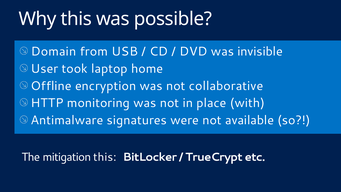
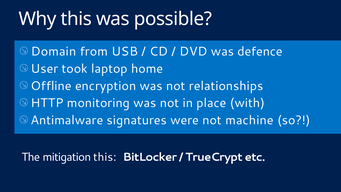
invisible: invisible -> defence
collaborative: collaborative -> relationships
available: available -> machine
